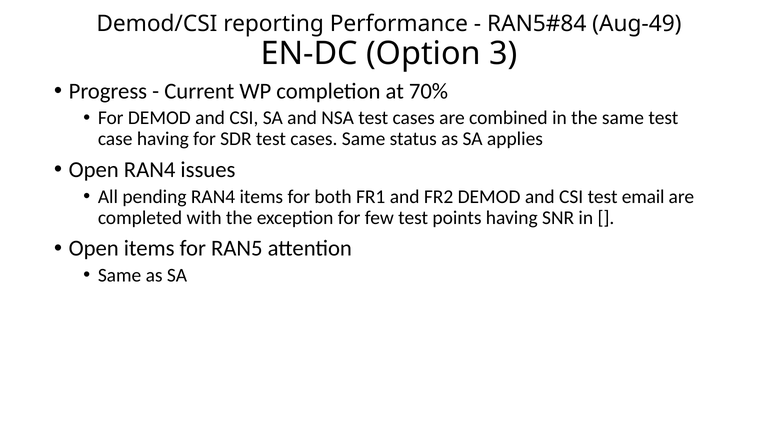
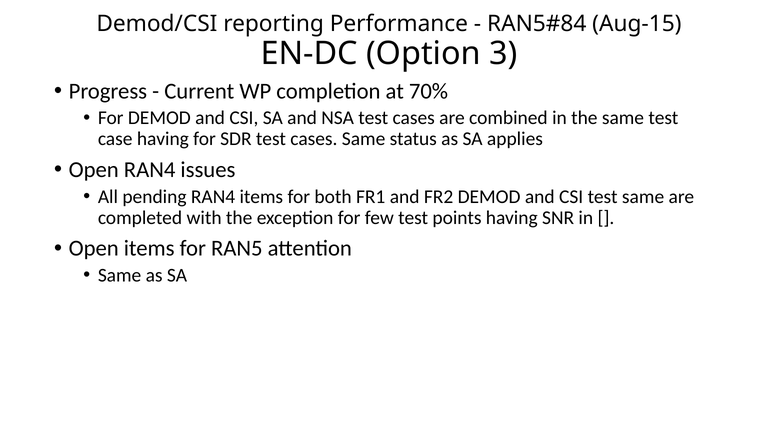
Aug-49: Aug-49 -> Aug-15
test email: email -> same
